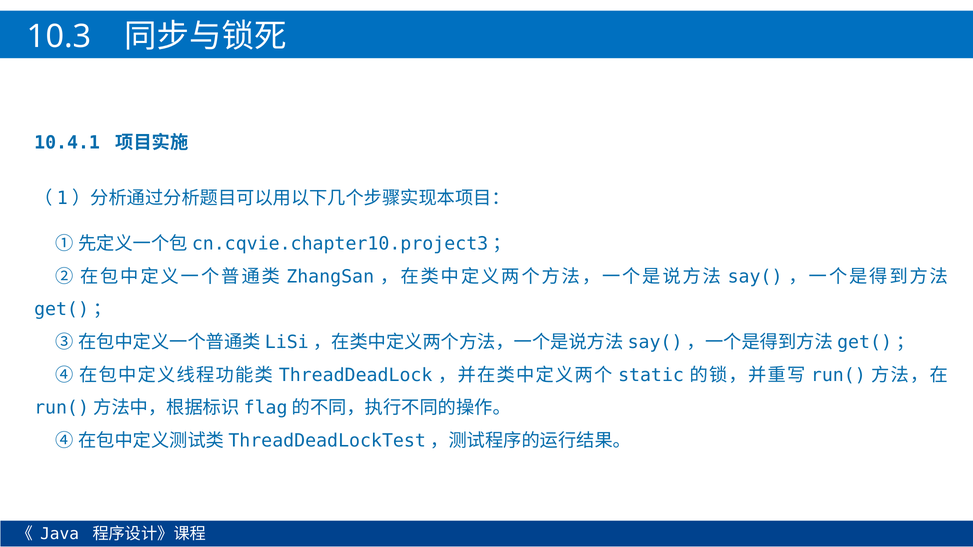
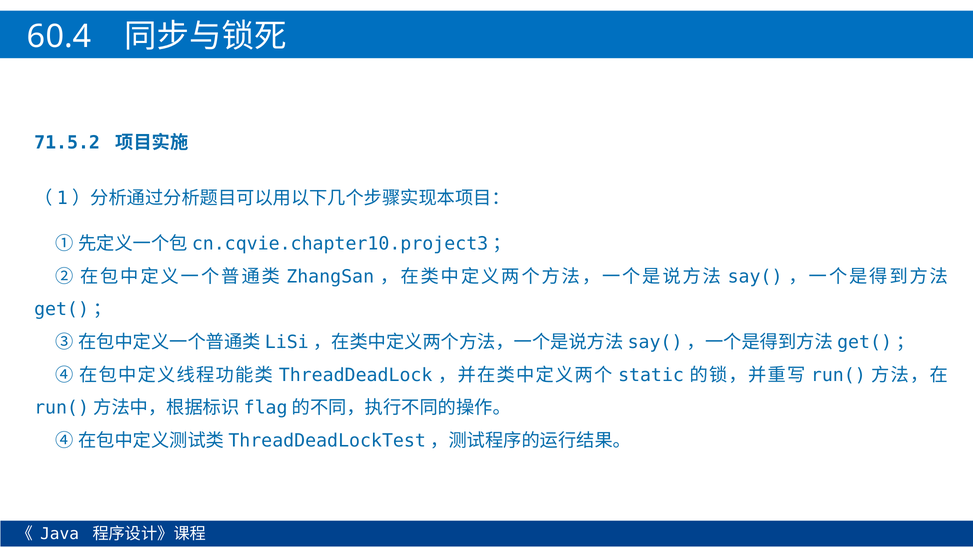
10.3: 10.3 -> 60.4
10.4.1: 10.4.1 -> 71.5.2
